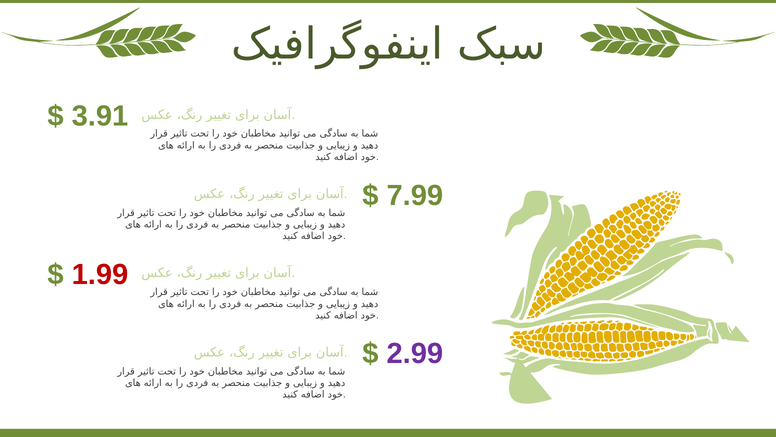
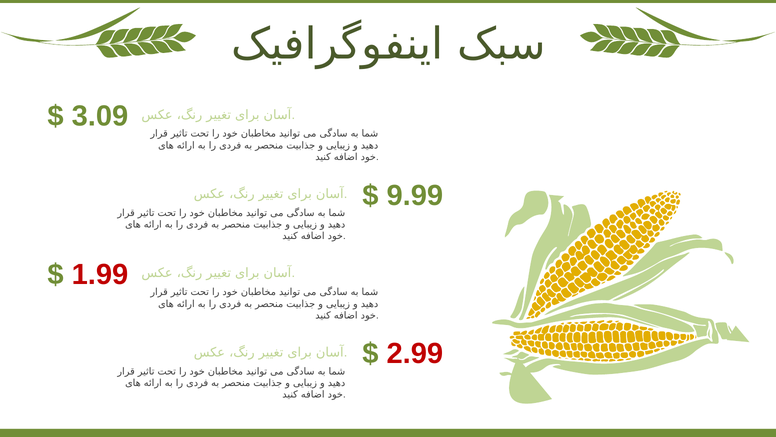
3.91: 3.91 -> 3.09
7.99: 7.99 -> 9.99
2.99 colour: purple -> red
